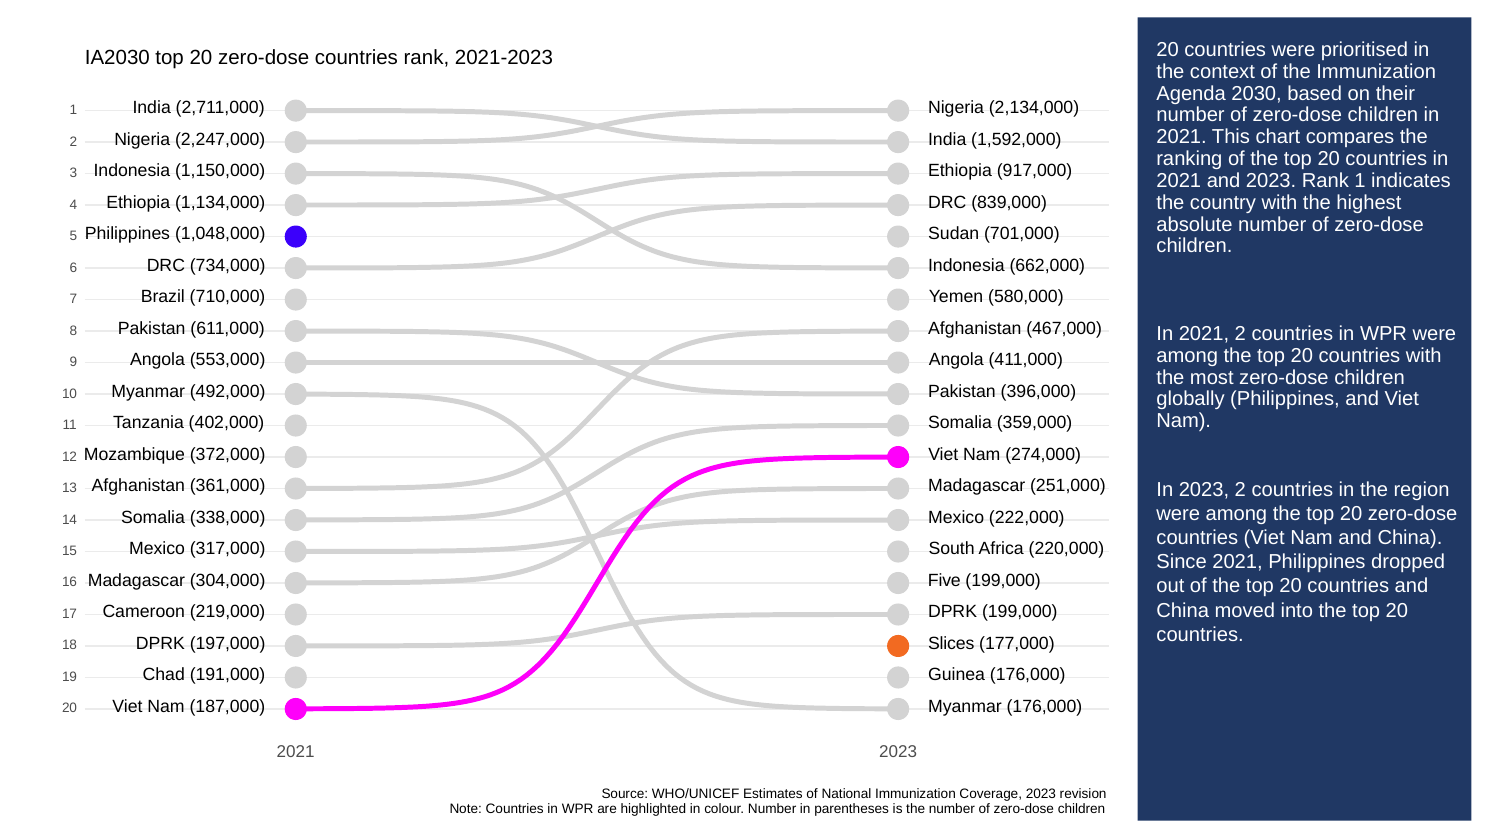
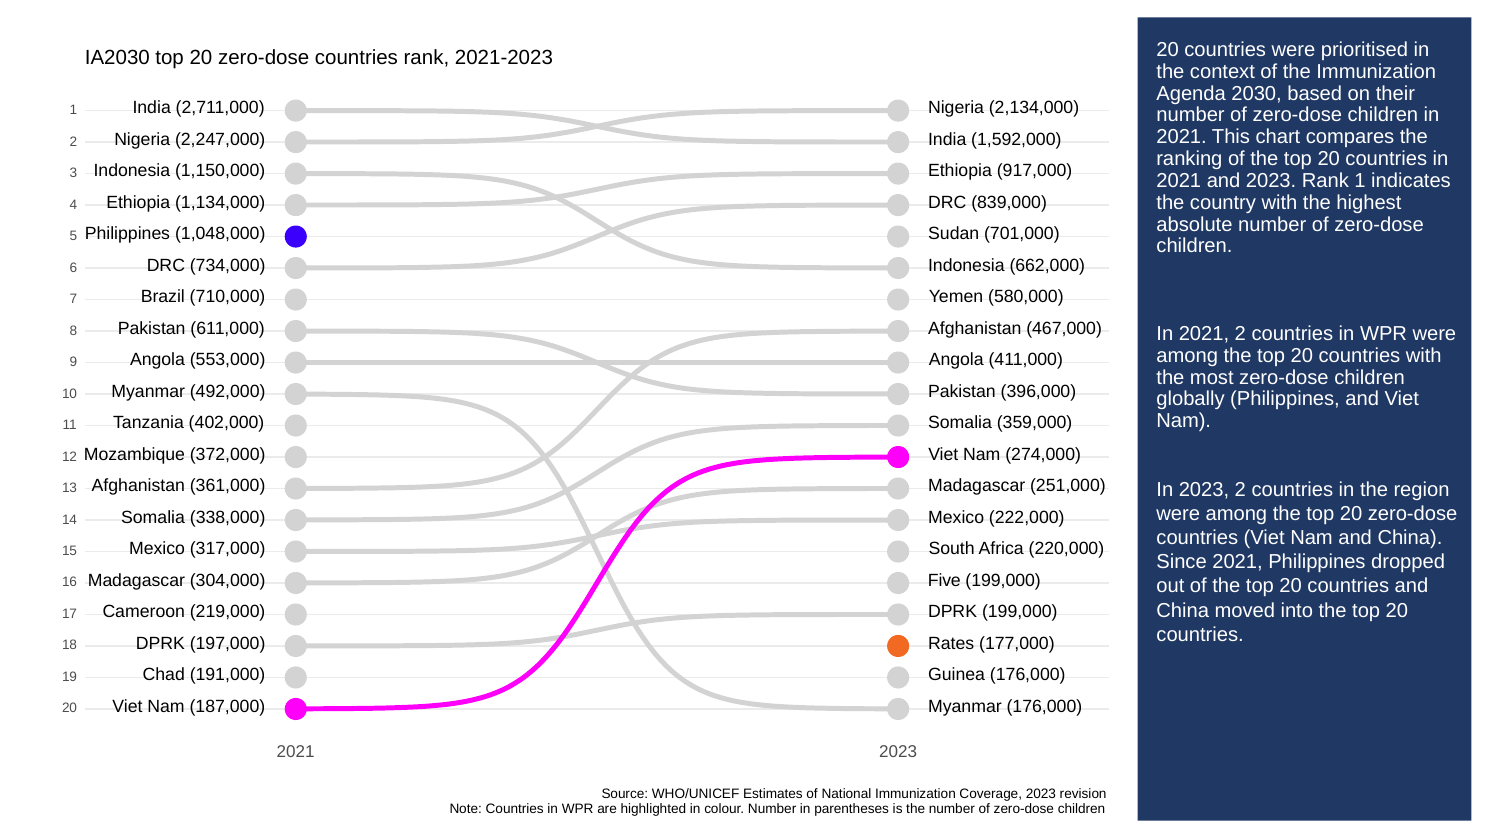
Slices: Slices -> Rates
